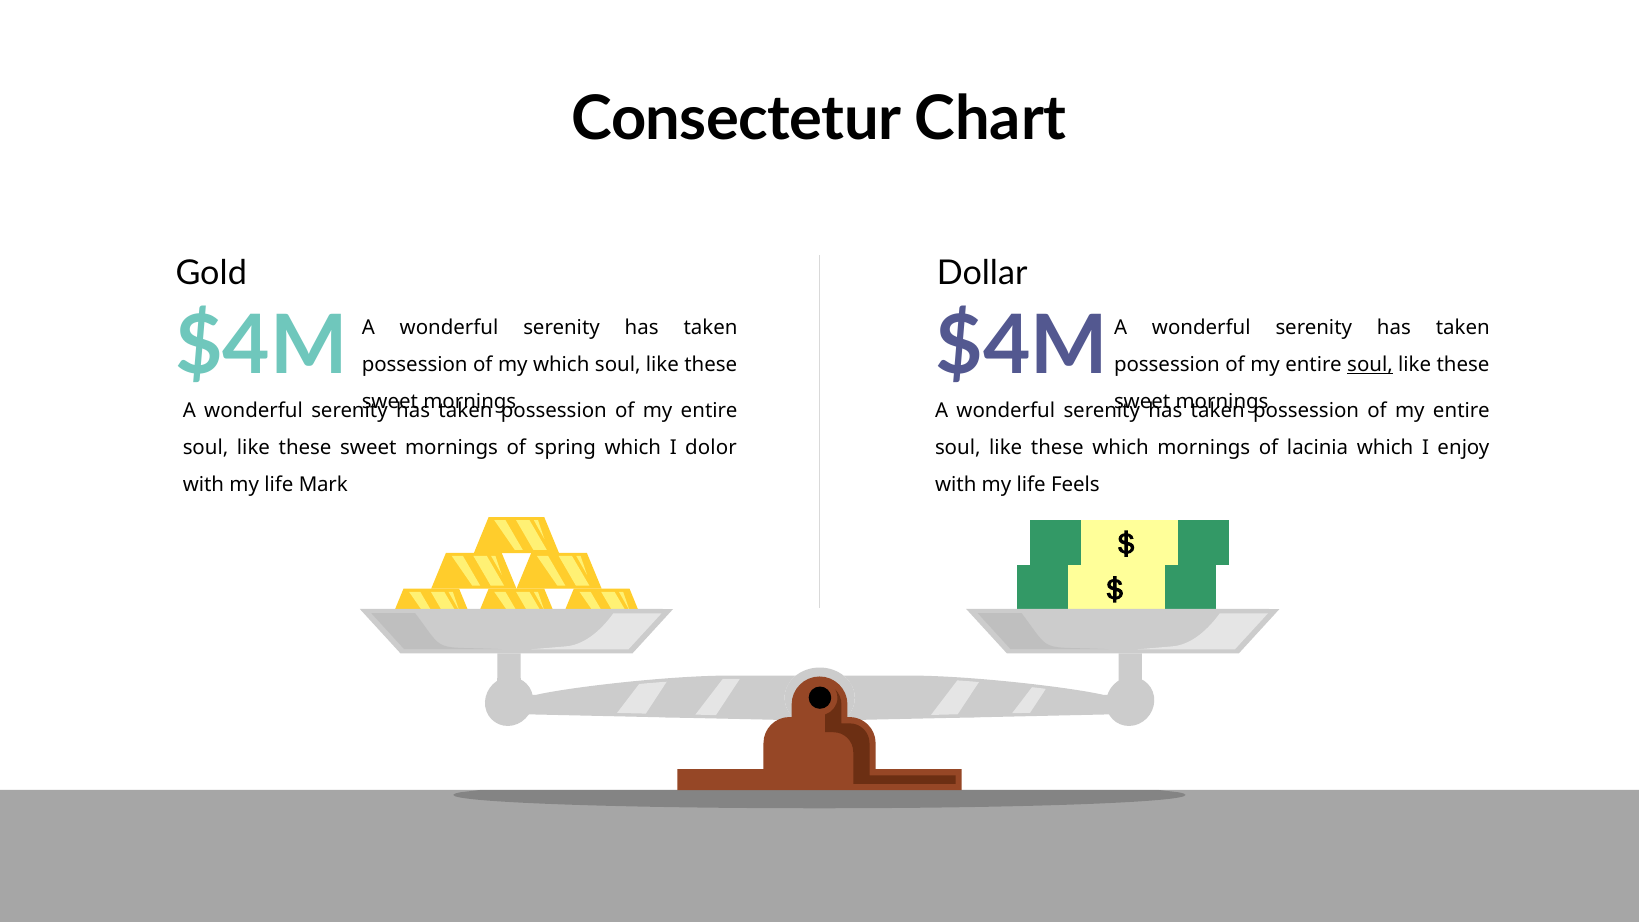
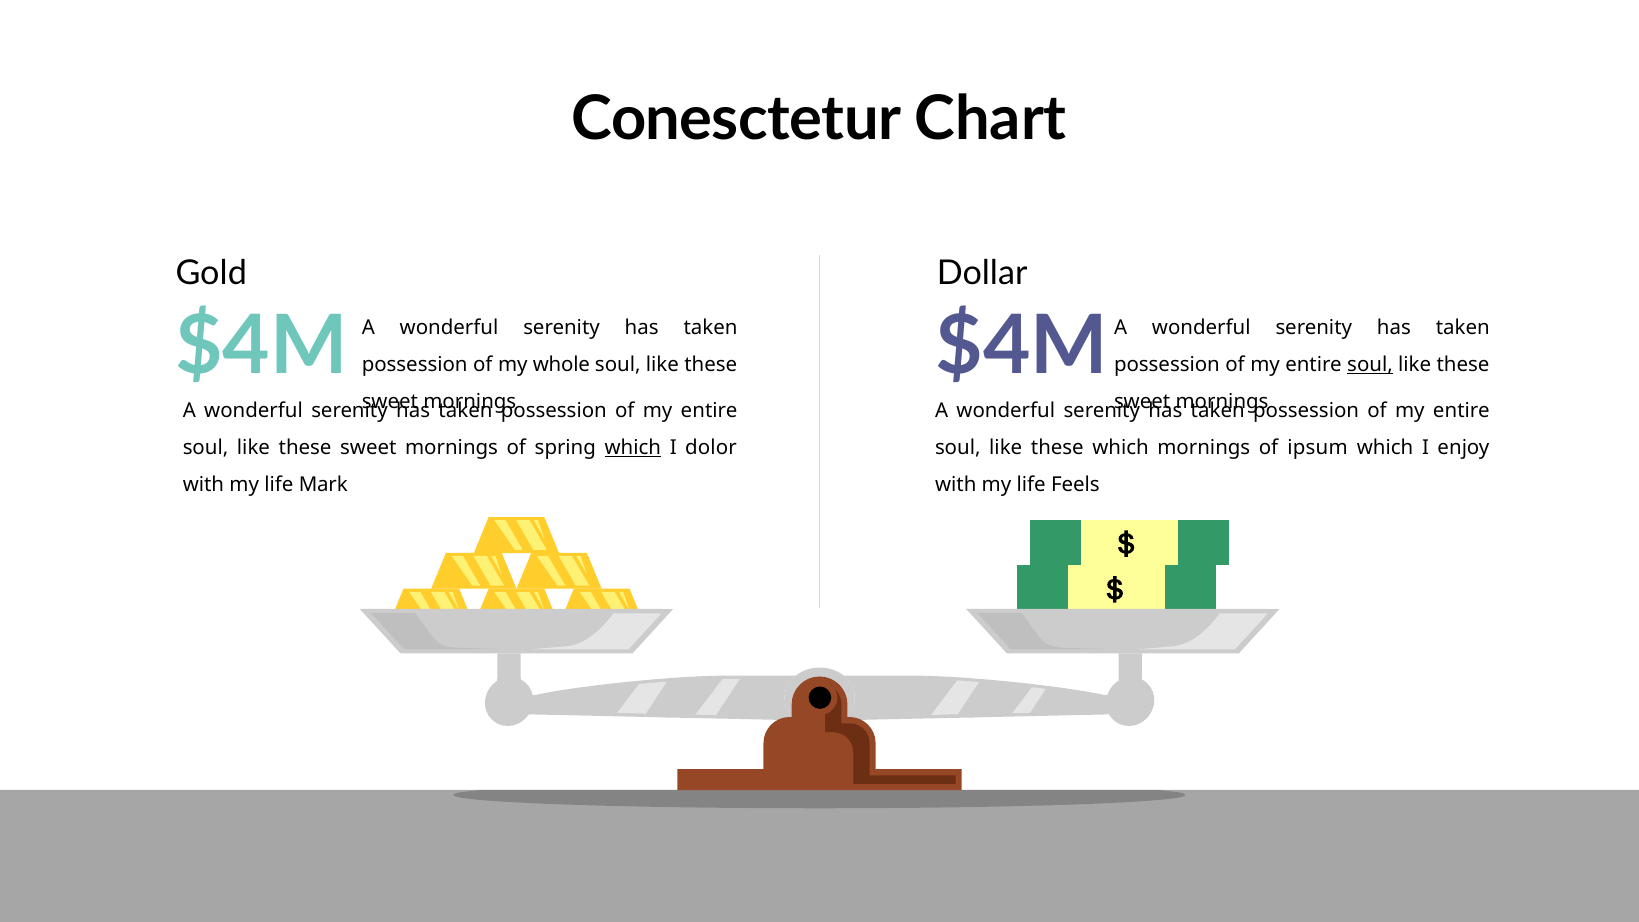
Consectetur: Consectetur -> Conesctetur
my which: which -> whole
which at (633, 448) underline: none -> present
lacinia: lacinia -> ipsum
